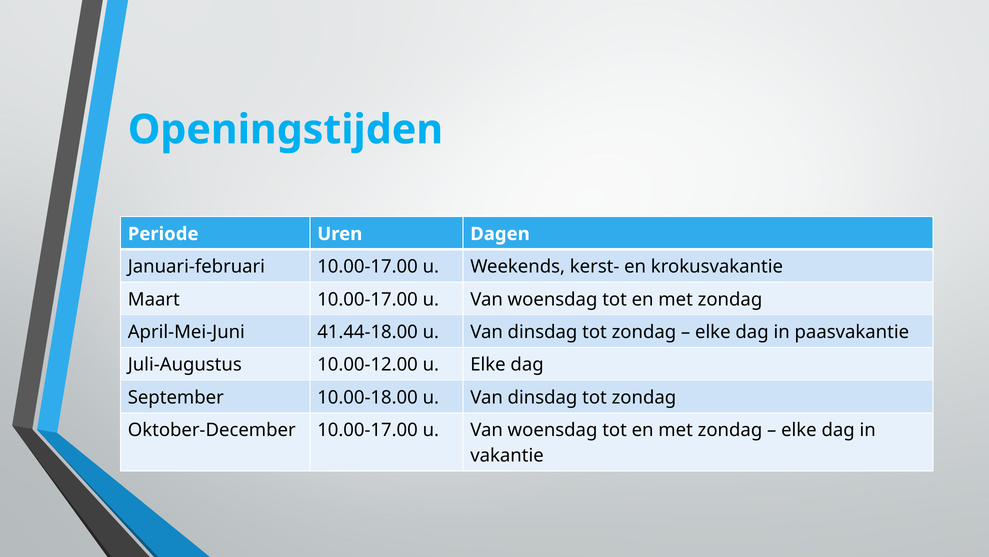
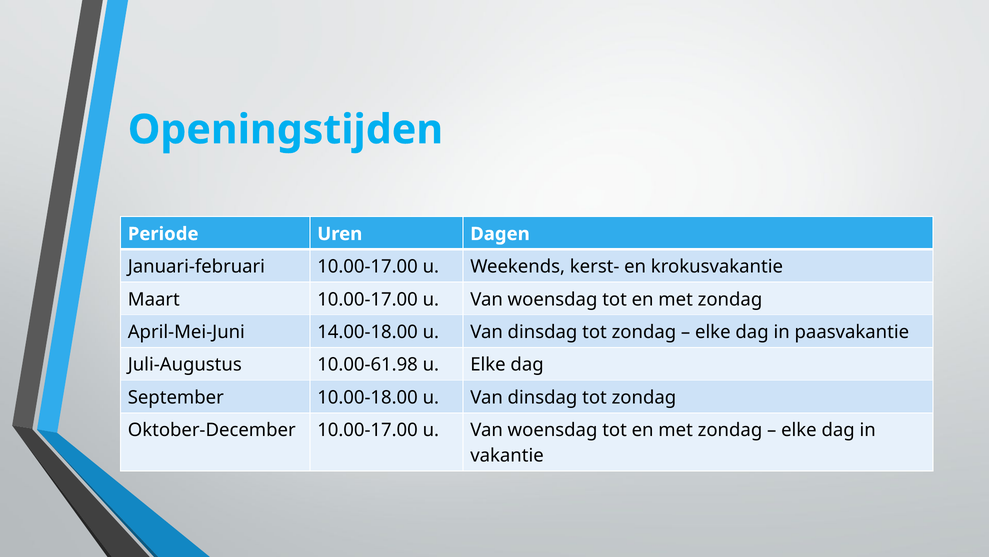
41.44-18.00: 41.44-18.00 -> 14.00-18.00
10.00-12.00: 10.00-12.00 -> 10.00-61.98
